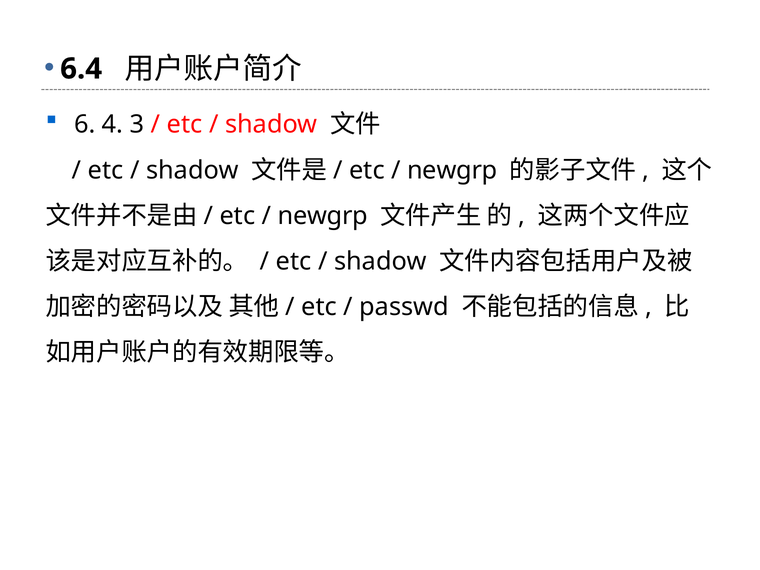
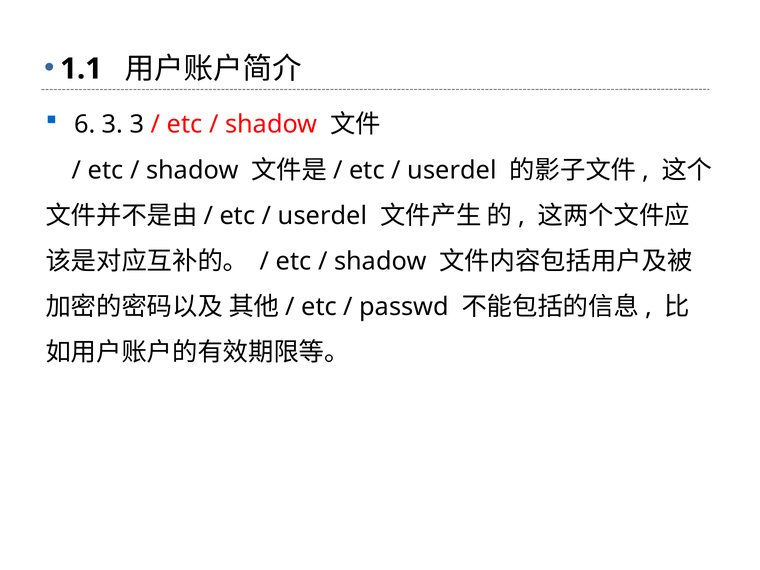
6.4: 6.4 -> 1.1
6 4: 4 -> 3
newgrp at (452, 170): newgrp -> userdel
newgrp at (323, 216): newgrp -> userdel
